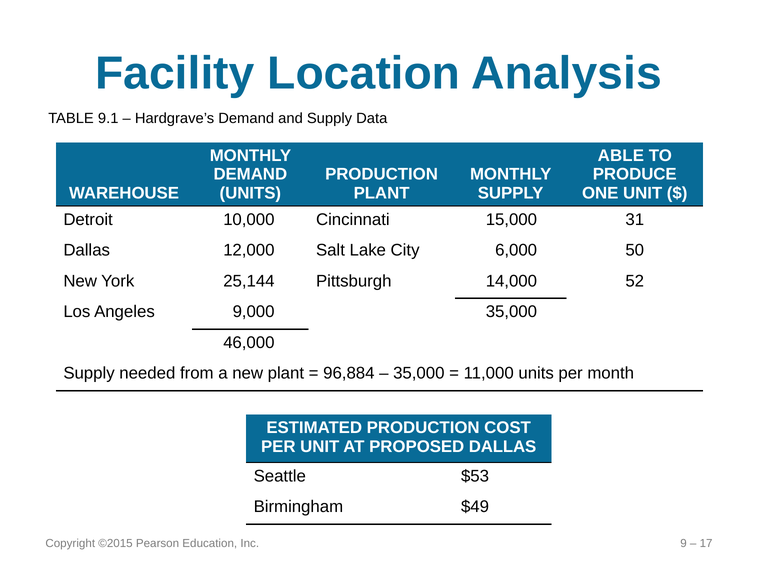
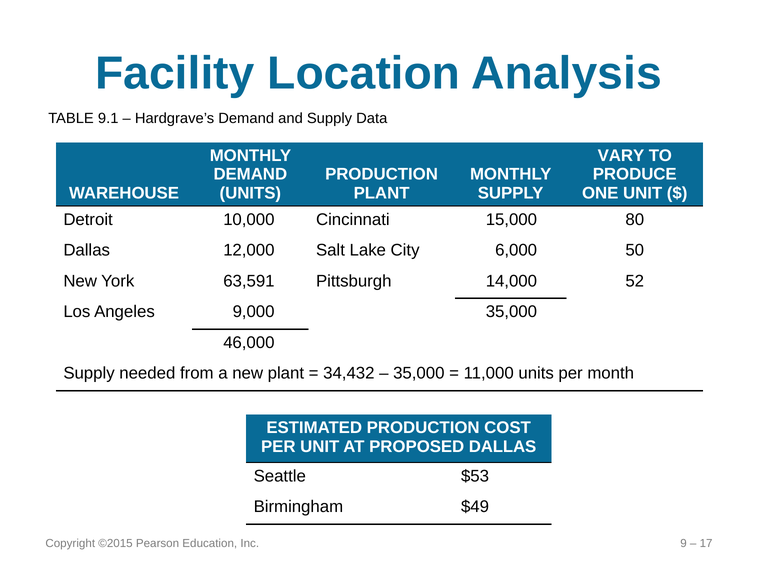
ABLE: ABLE -> VARY
31: 31 -> 80
25,144: 25,144 -> 63,591
96,884: 96,884 -> 34,432
